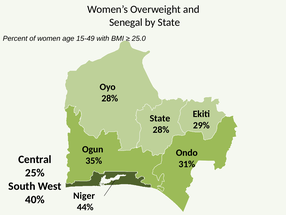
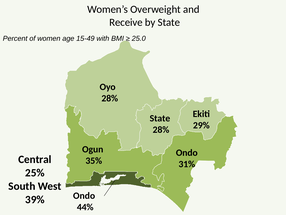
Senegal: Senegal -> Receive
Niger at (84, 195): Niger -> Ondo
40%: 40% -> 39%
